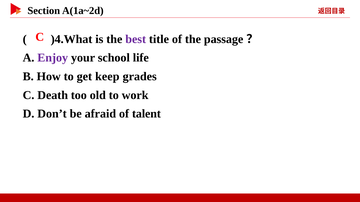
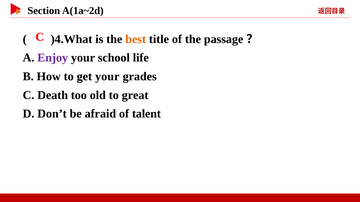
best colour: purple -> orange
get keep: keep -> your
work: work -> great
